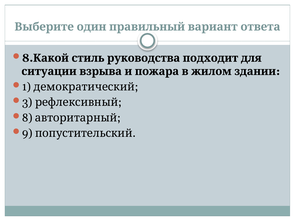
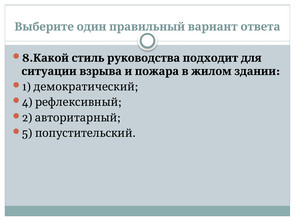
3: 3 -> 4
8 at (27, 118): 8 -> 2
9: 9 -> 5
